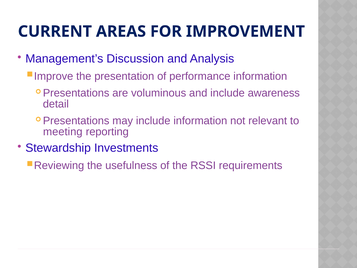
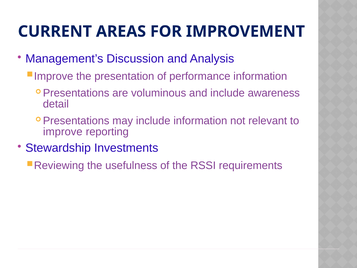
meeting: meeting -> improve
